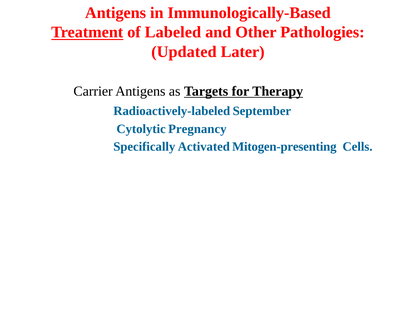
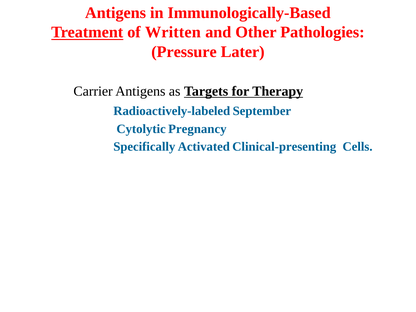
Labeled: Labeled -> Written
Updated: Updated -> Pressure
Mitogen-presenting: Mitogen-presenting -> Clinical-presenting
